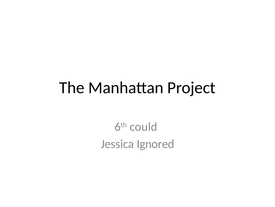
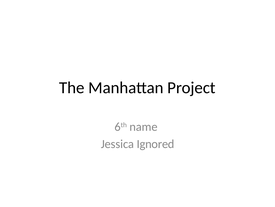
could: could -> name
